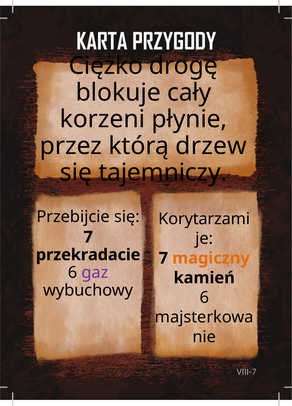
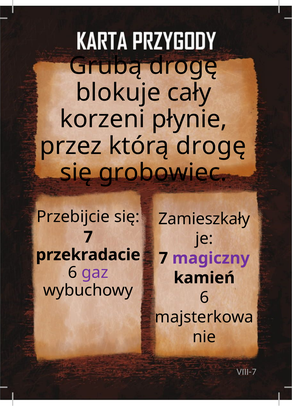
Ciężko: Ciężko -> Grubą
którą drzew: drzew -> drogę
tajemniczy: tajemniczy -> grobowiec
Korytarzami: Korytarzami -> Zamieszkały
magiczny colour: orange -> purple
